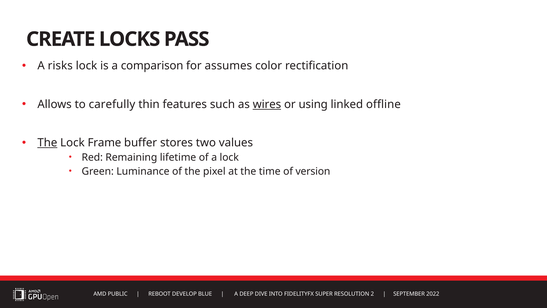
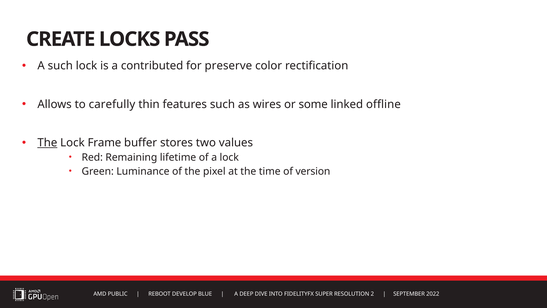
A risks: risks -> such
comparison: comparison -> contributed
assumes: assumes -> preserve
wires underline: present -> none
using: using -> some
